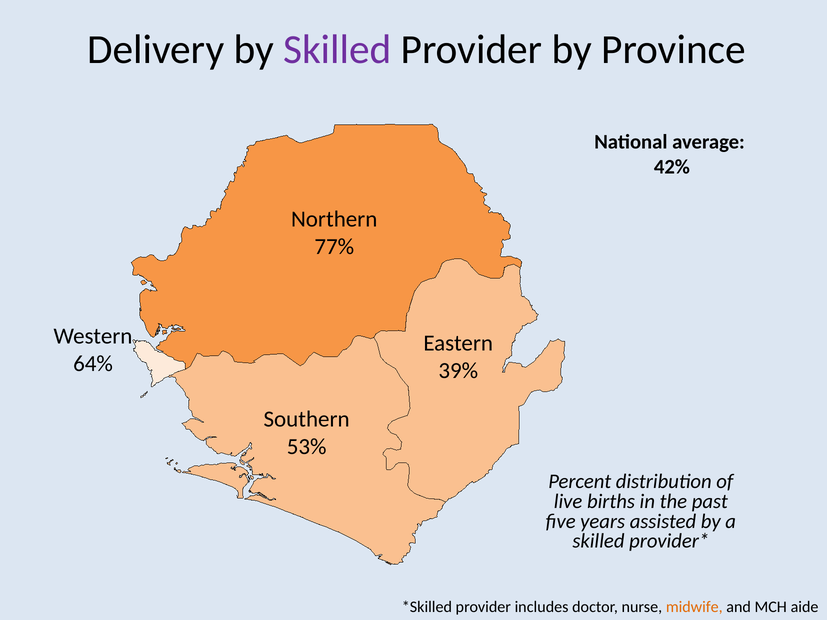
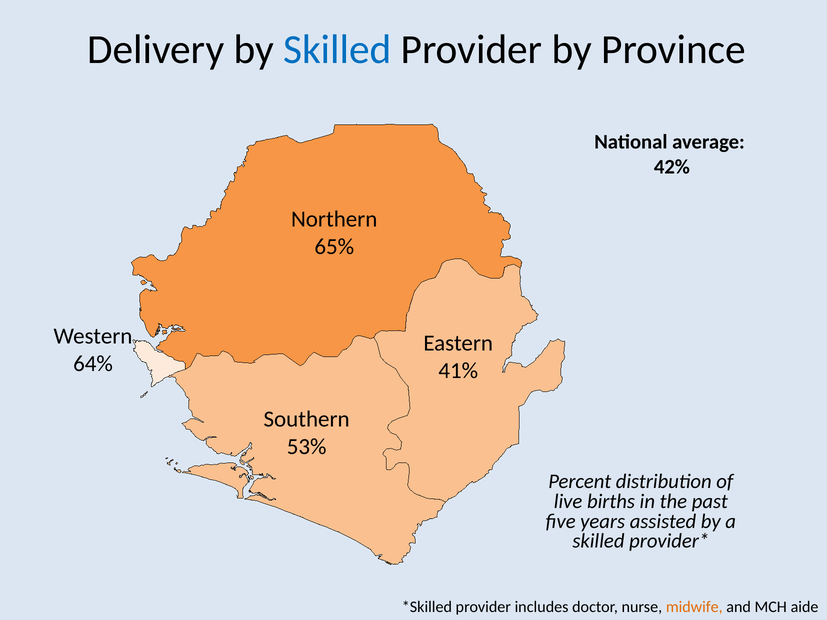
Skilled at (337, 50) colour: purple -> blue
77%: 77% -> 65%
39%: 39% -> 41%
